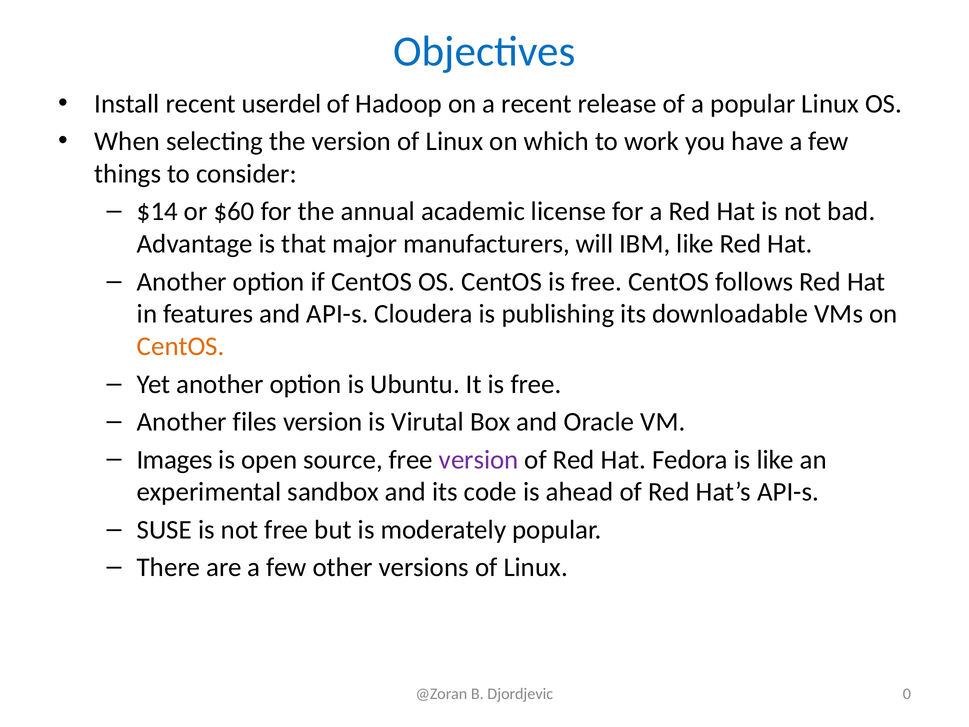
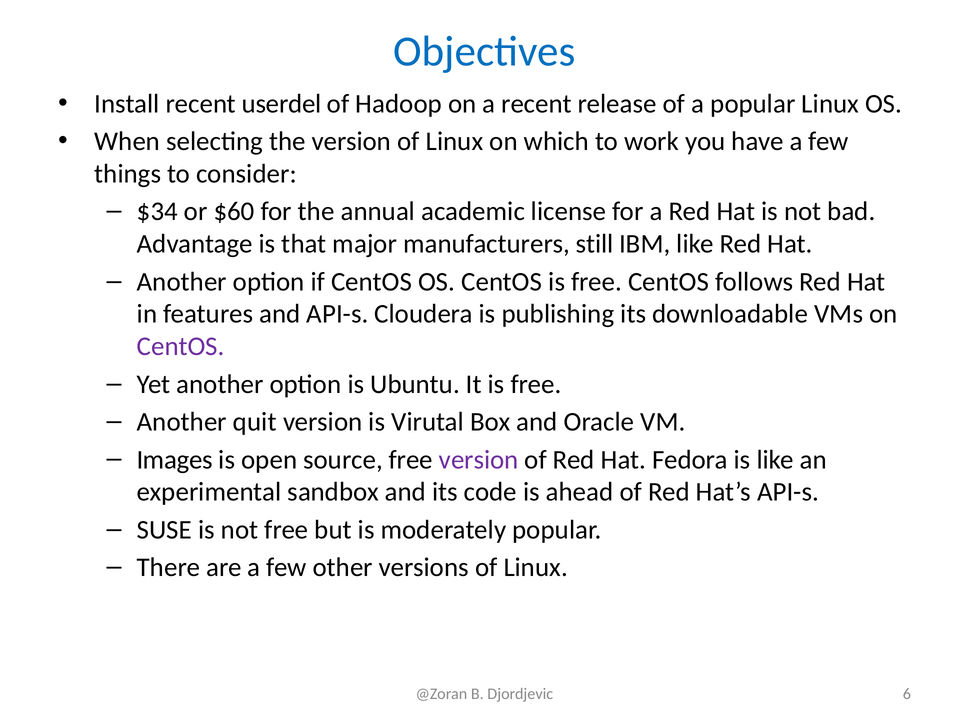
$14: $14 -> $34
will: will -> still
CentOS at (181, 346) colour: orange -> purple
files: files -> quit
0: 0 -> 6
